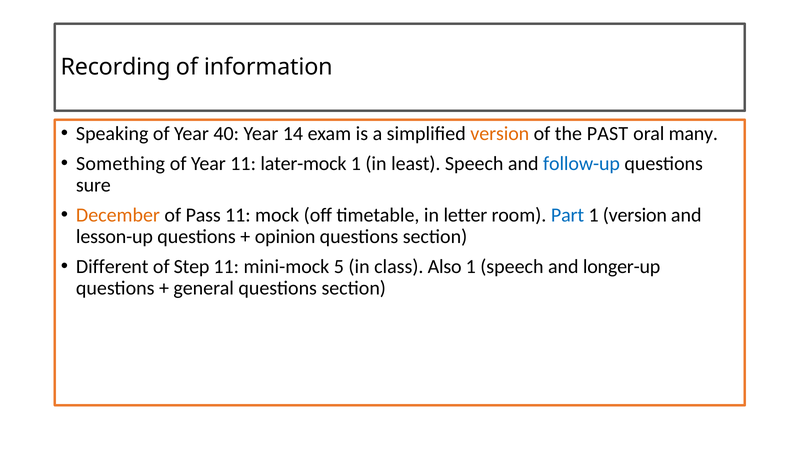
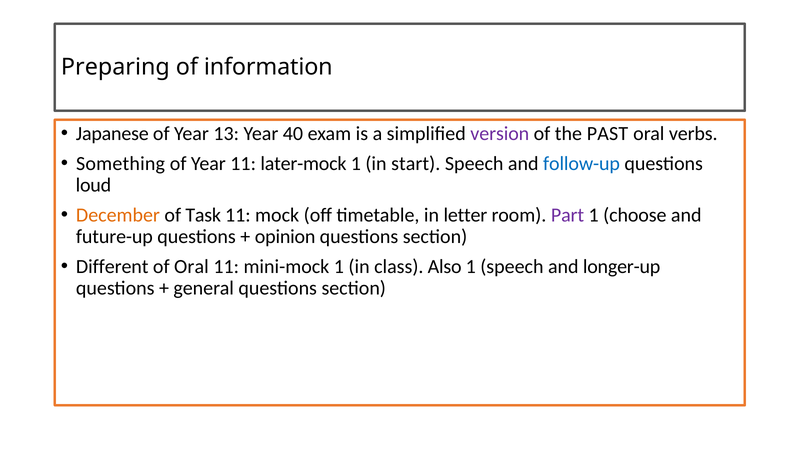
Recording: Recording -> Preparing
Speaking: Speaking -> Japanese
40: 40 -> 13
14: 14 -> 40
version at (500, 133) colour: orange -> purple
many: many -> verbs
least: least -> start
sure: sure -> loud
Pass: Pass -> Task
Part colour: blue -> purple
1 version: version -> choose
lesson-up: lesson-up -> future-up
of Step: Step -> Oral
mini-mock 5: 5 -> 1
